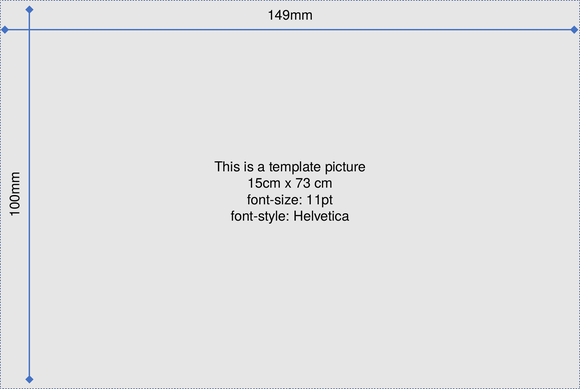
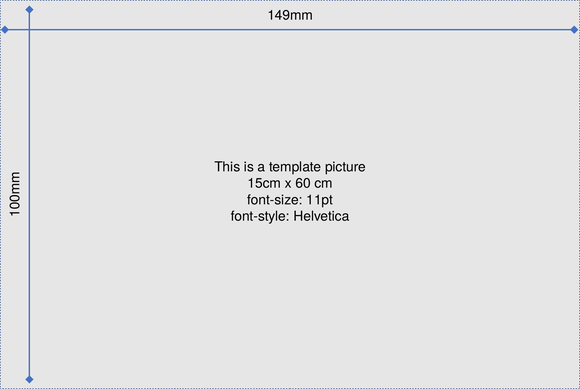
73: 73 -> 60
